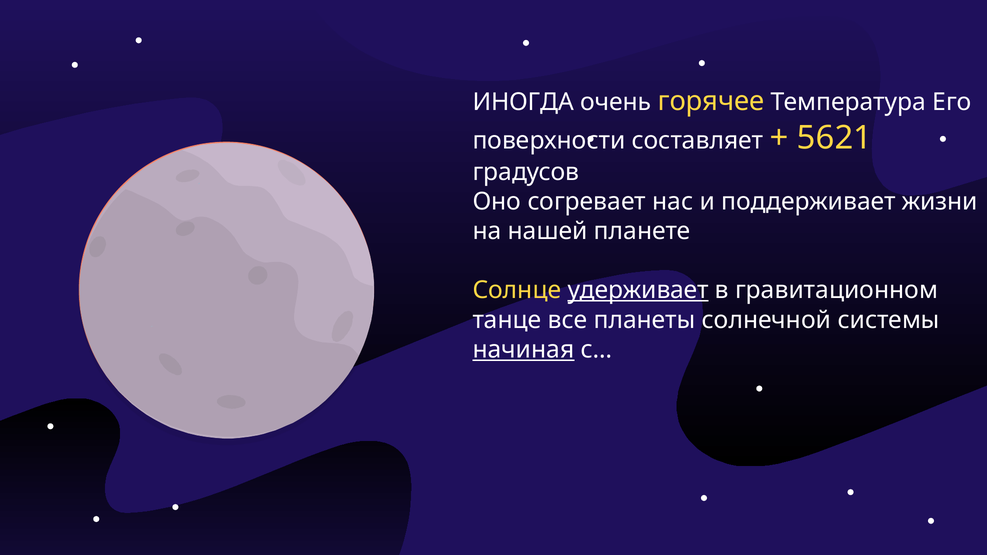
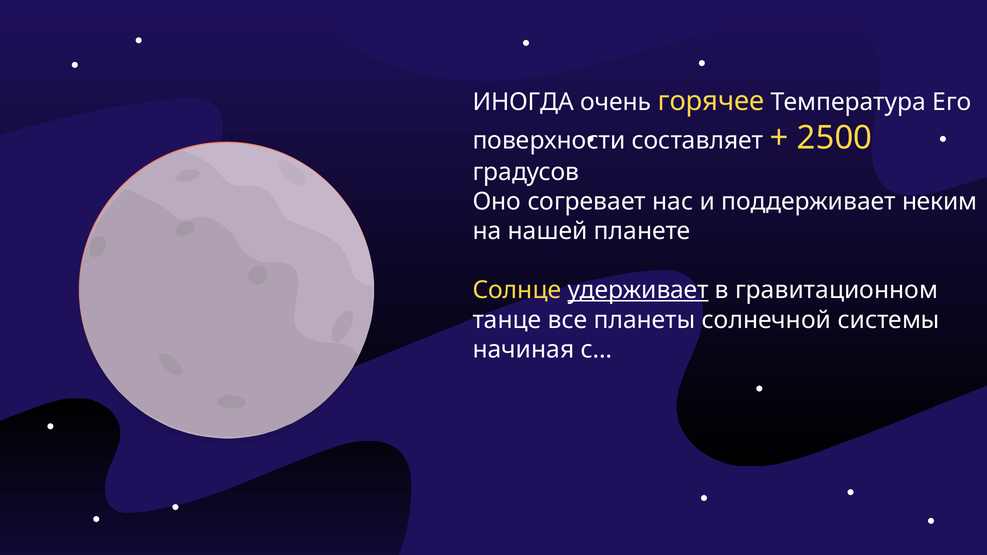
5621: 5621 -> 2500
жизни: жизни -> неким
начиная underline: present -> none
